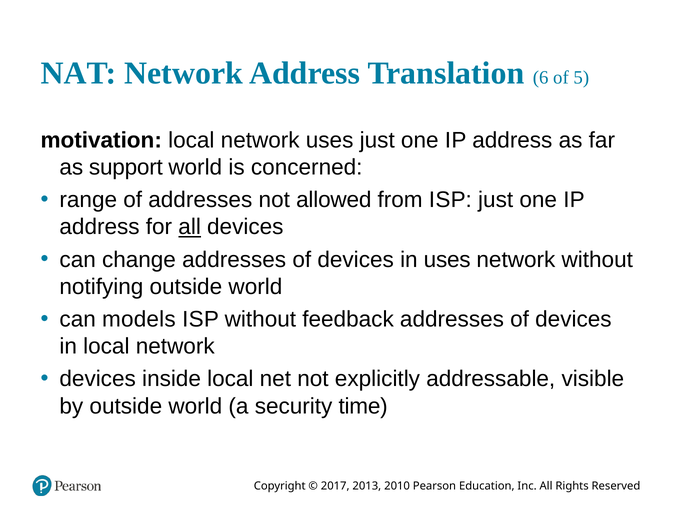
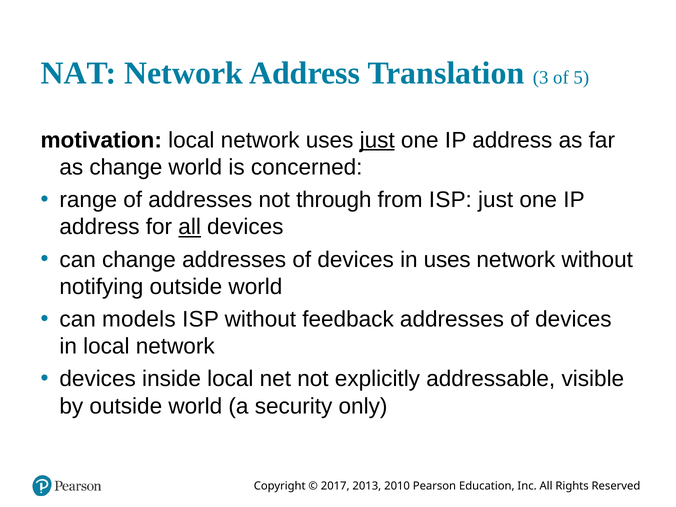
6: 6 -> 3
just at (377, 140) underline: none -> present
as support: support -> change
allowed: allowed -> through
time: time -> only
